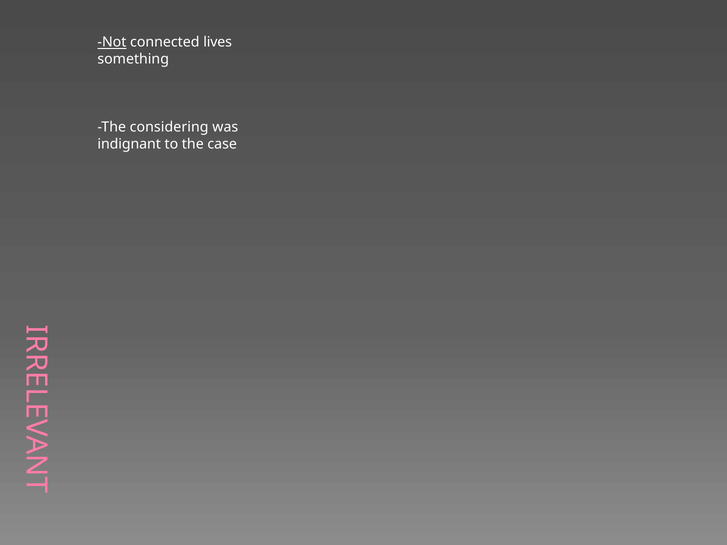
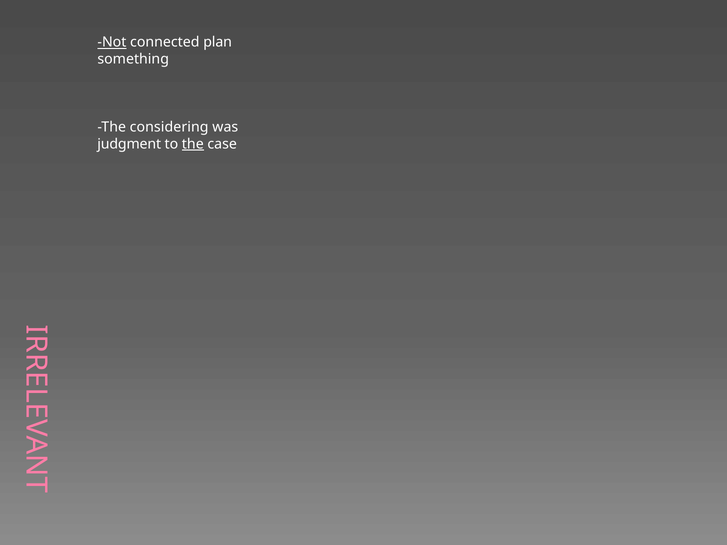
lives: lives -> plan
indignant: indignant -> judgment
the at (193, 144) underline: none -> present
